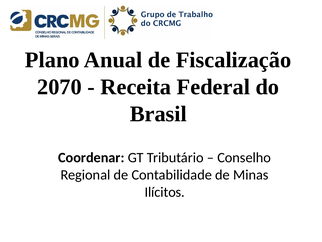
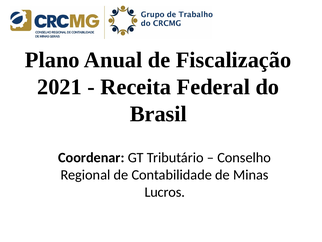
2070: 2070 -> 2021
Ilícitos: Ilícitos -> Lucros
